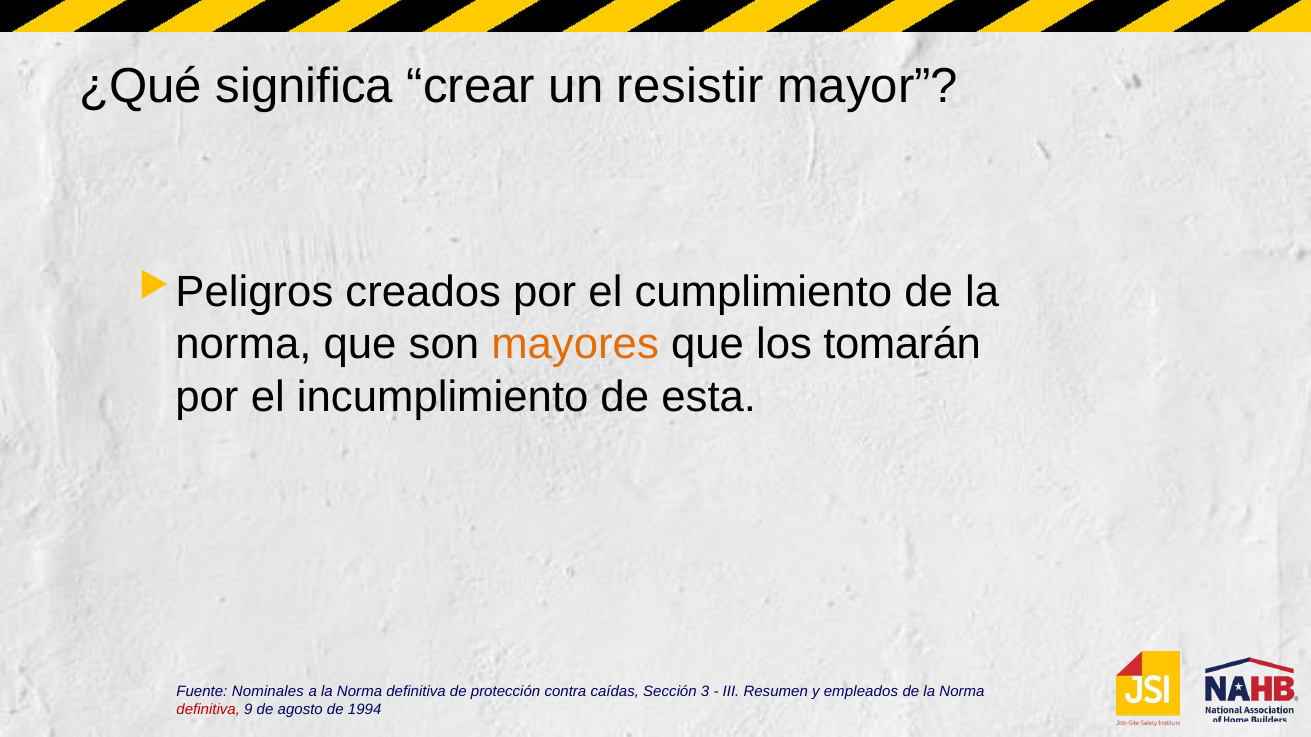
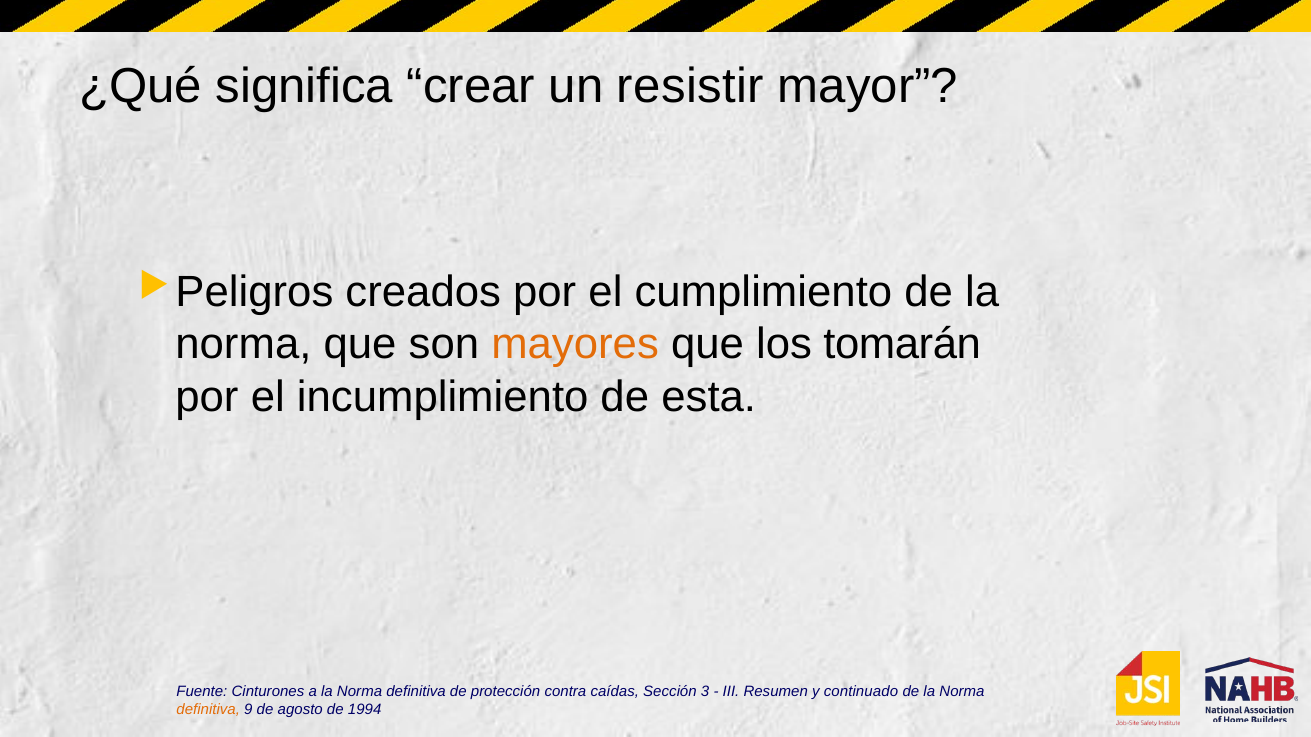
Nominales: Nominales -> Cinturones
empleados: empleados -> continuado
definitiva at (208, 710) colour: red -> orange
